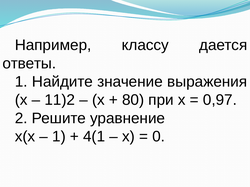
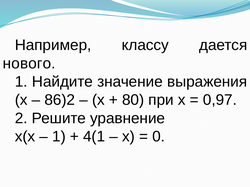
ответы: ответы -> нового
11)2: 11)2 -> 86)2
